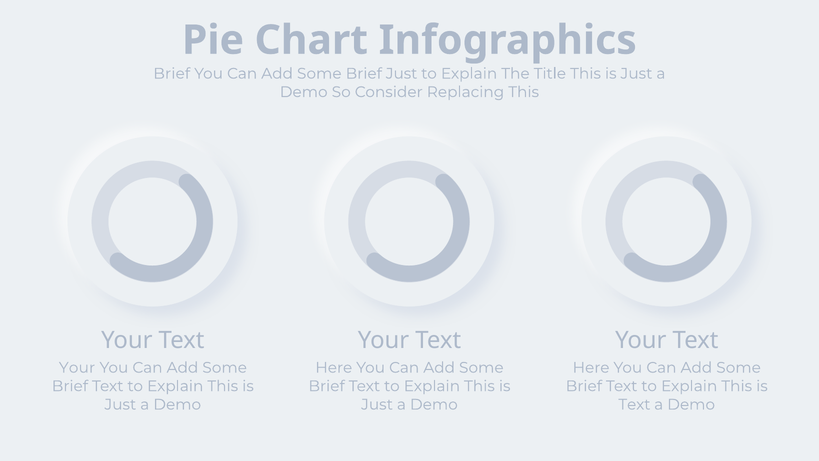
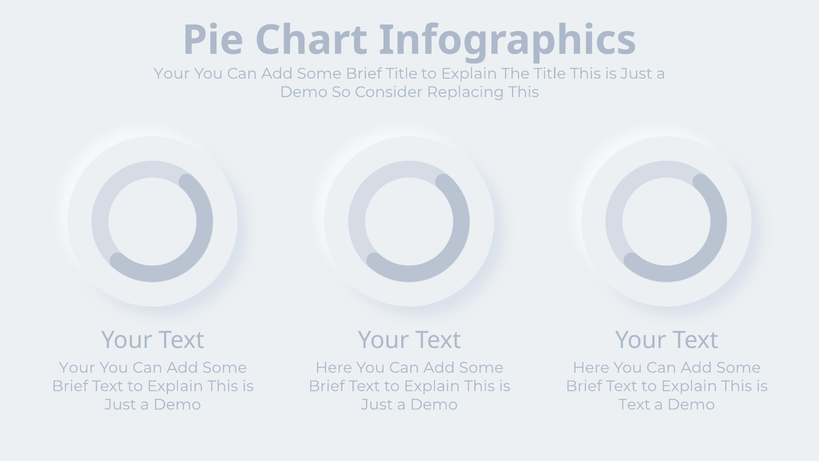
Brief at (172, 74): Brief -> Your
Brief Just: Just -> Title
